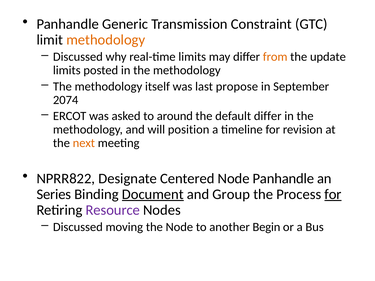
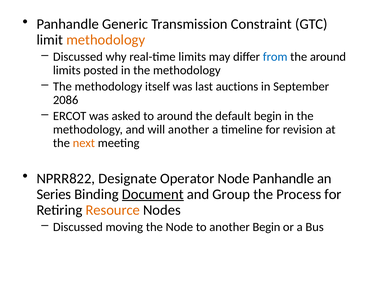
from colour: orange -> blue
the update: update -> around
propose: propose -> auctions
2074: 2074 -> 2086
default differ: differ -> begin
will position: position -> another
Centered: Centered -> Operator
for at (333, 194) underline: present -> none
Resource colour: purple -> orange
